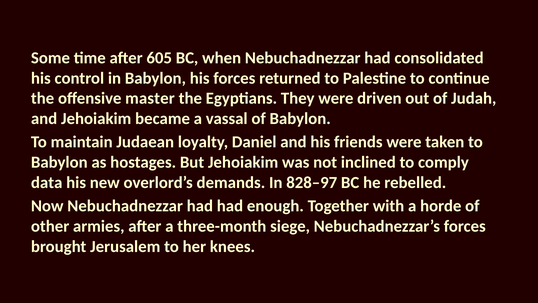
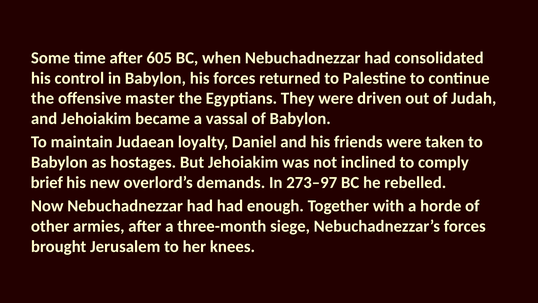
data: data -> brief
828–97: 828–97 -> 273–97
